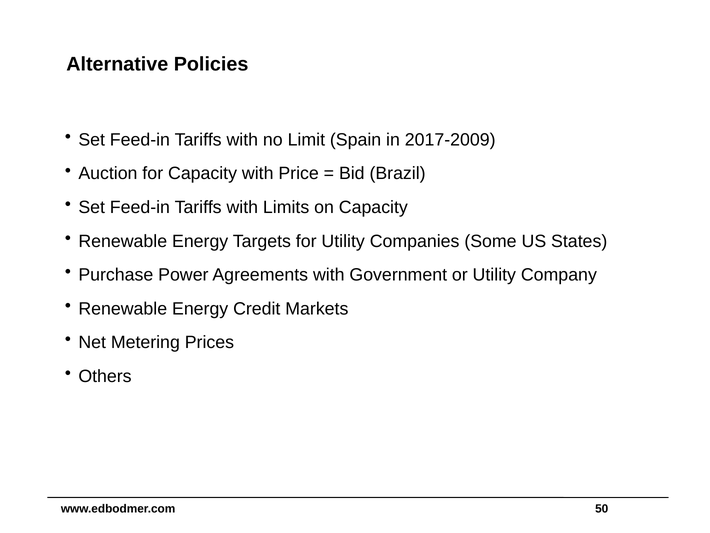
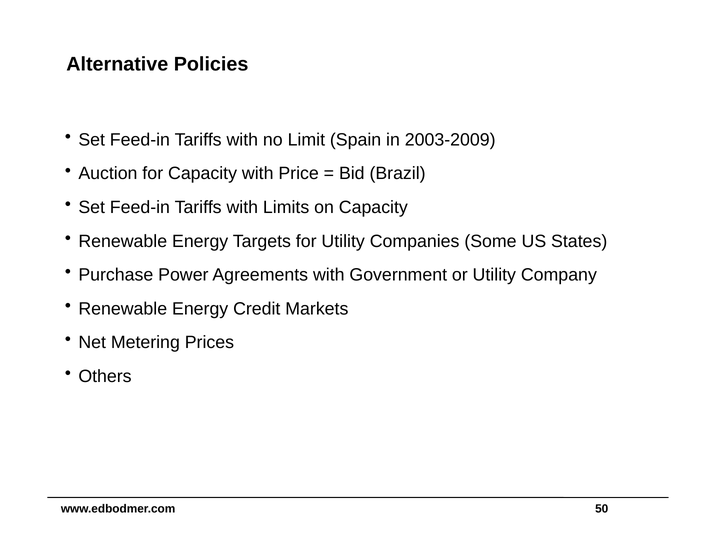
2017-2009: 2017-2009 -> 2003-2009
